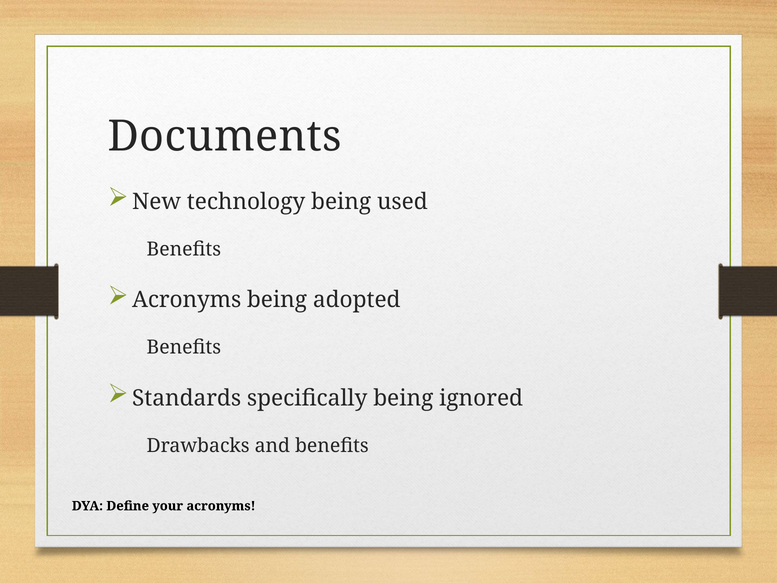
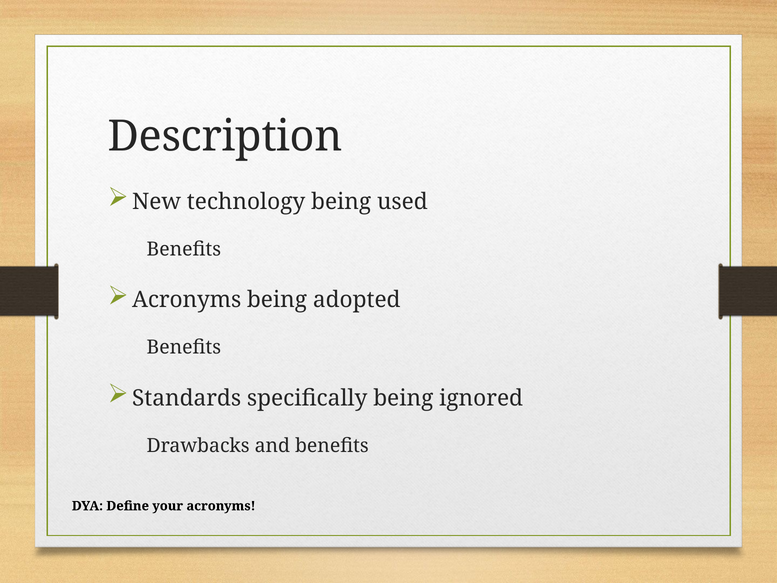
Documents: Documents -> Description
